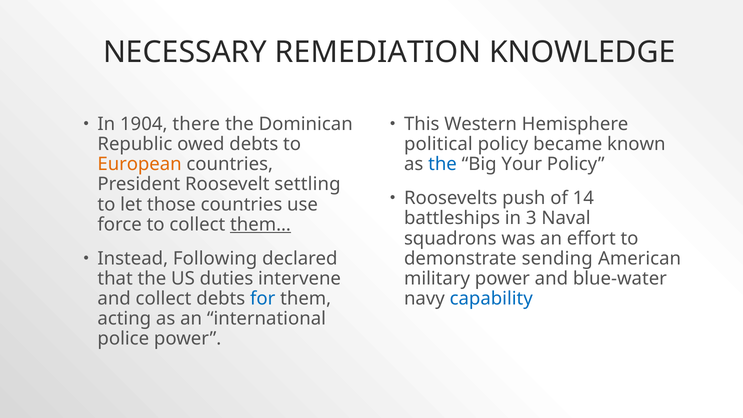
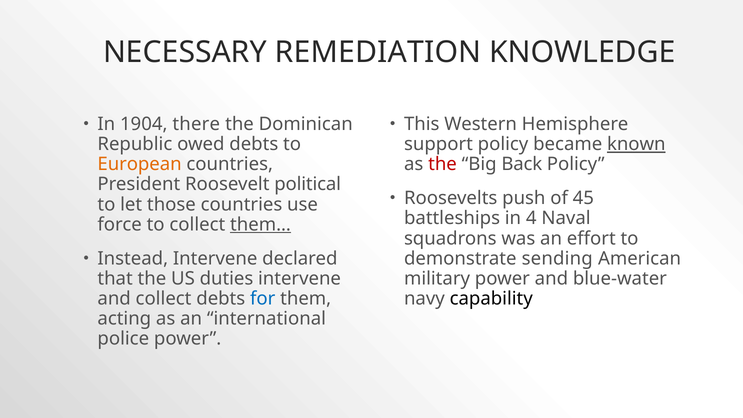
political: political -> support
known underline: none -> present
the at (443, 164) colour: blue -> red
Your: Your -> Back
settling: settling -> political
14: 14 -> 45
3: 3 -> 4
Instead Following: Following -> Intervene
capability colour: blue -> black
